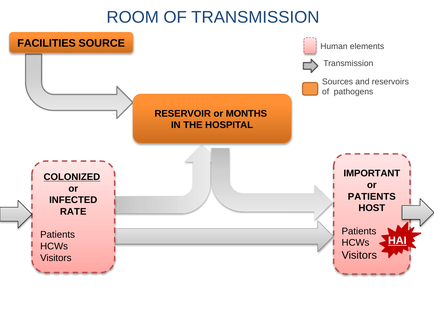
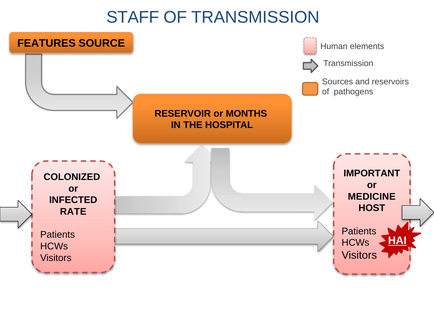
ROOM: ROOM -> STAFF
FACILITIES: FACILITIES -> FEATURES
COLONIZED underline: present -> none
PATIENTS at (372, 197): PATIENTS -> MEDICINE
